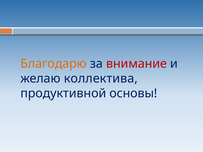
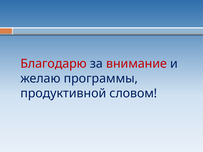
Благодарю colour: orange -> red
коллектива: коллектива -> программы
основы: основы -> словом
